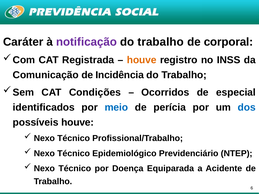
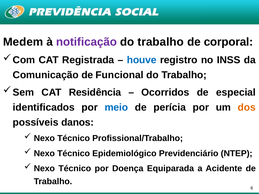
Caráter: Caráter -> Medem
houve at (142, 60) colour: orange -> blue
Incidência: Incidência -> Funcional
Condições: Condições -> Residência
dos colour: blue -> orange
possíveis houve: houve -> danos
